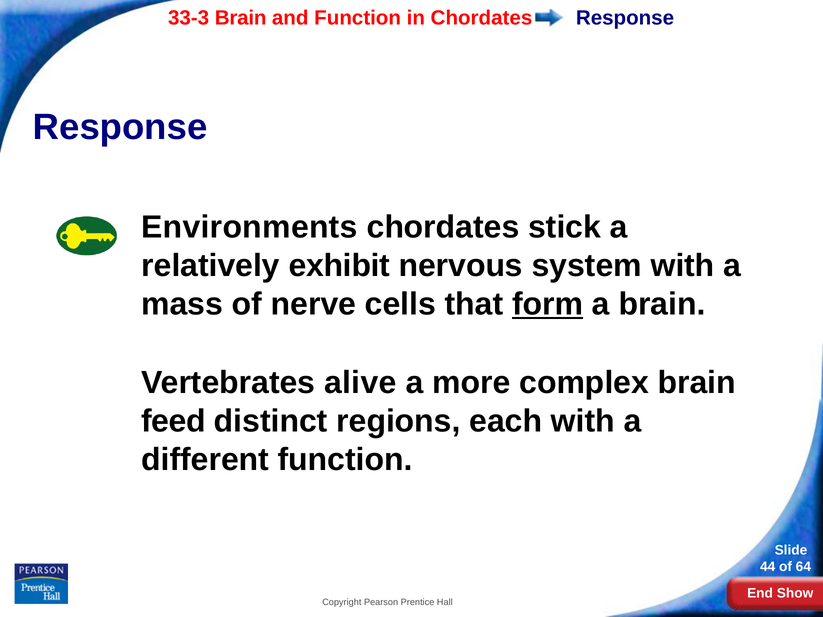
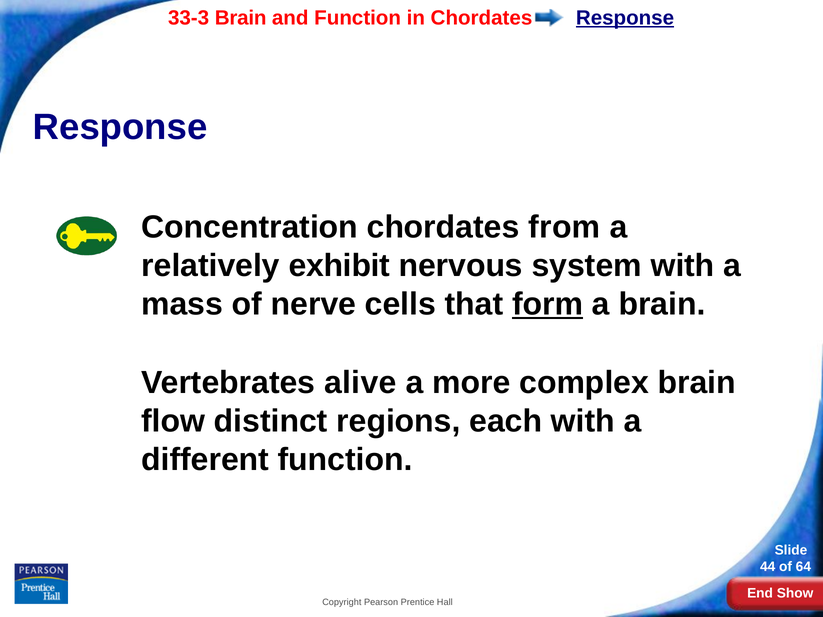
Response at (625, 18) underline: none -> present
Environments: Environments -> Concentration
stick: stick -> from
feed: feed -> flow
